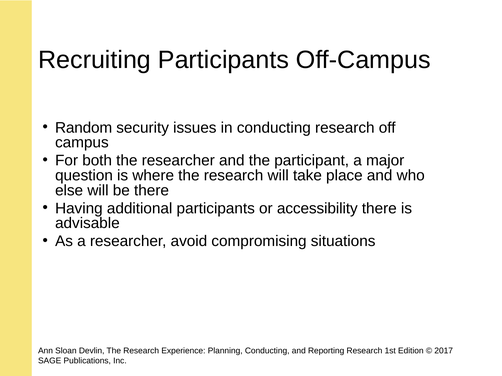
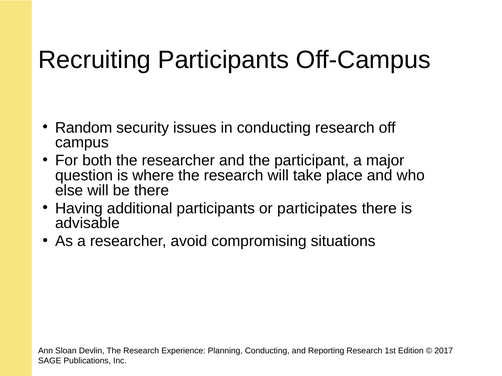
accessibility: accessibility -> participates
